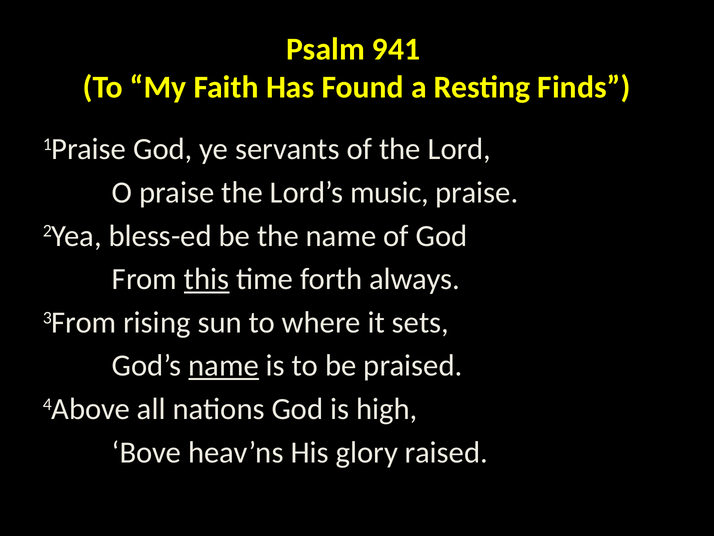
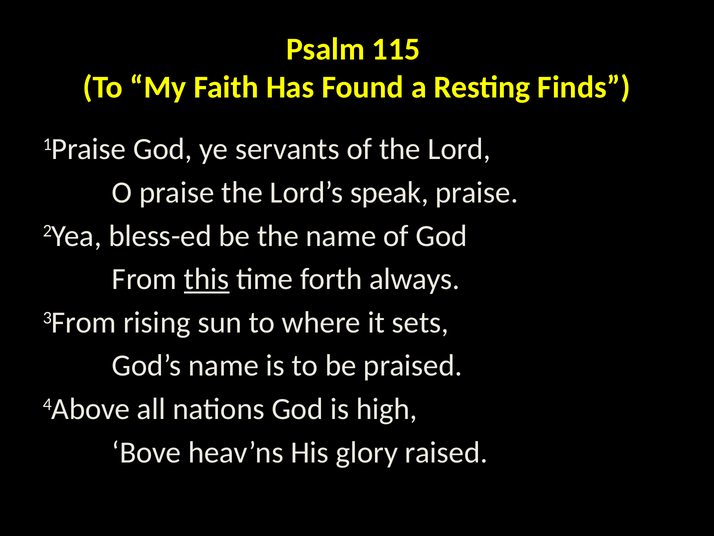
941: 941 -> 115
music: music -> speak
name at (224, 365) underline: present -> none
